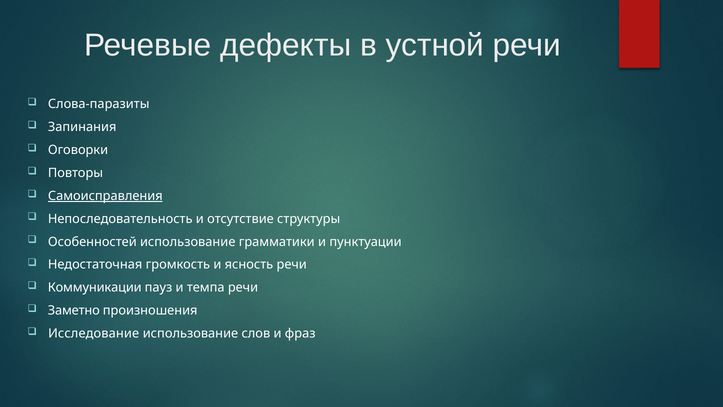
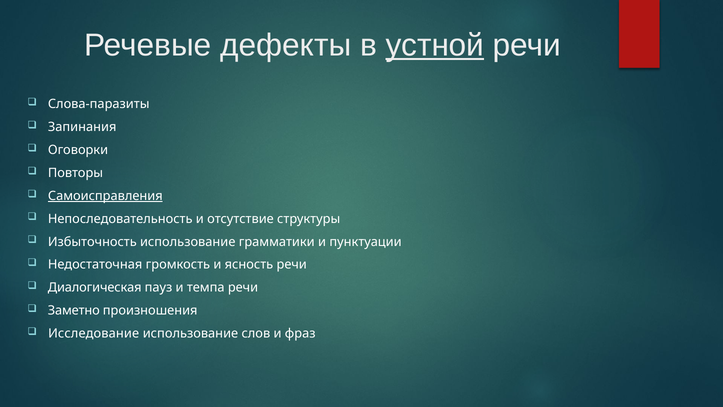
устной underline: none -> present
Особенностей: Особенностей -> Избыточность
Коммуникации: Коммуникации -> Диалогическая
